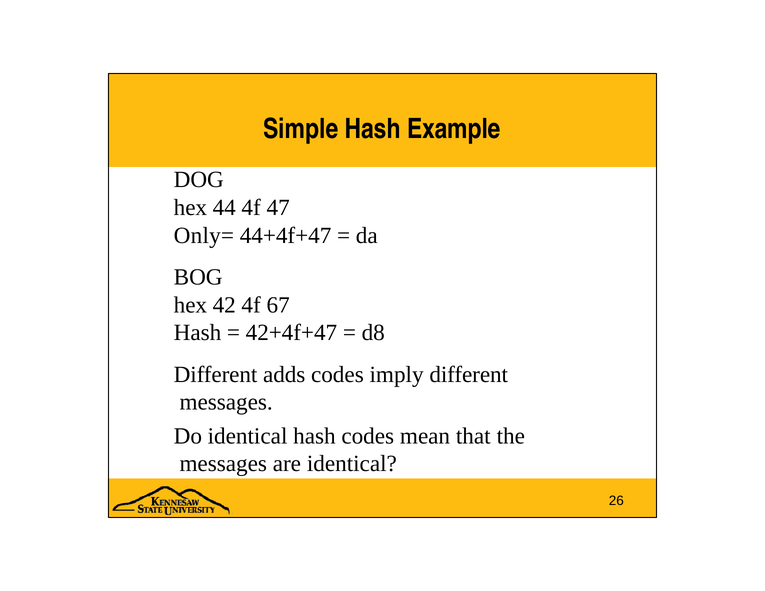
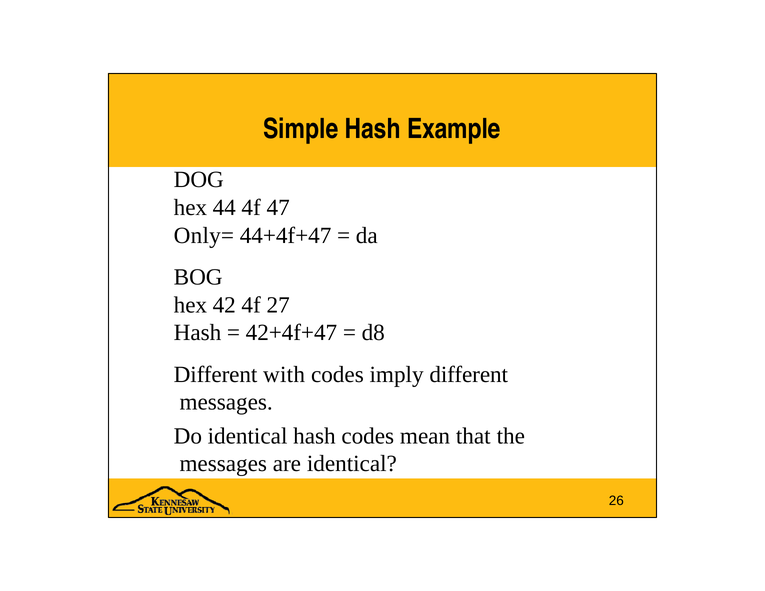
67: 67 -> 27
adds: adds -> with
